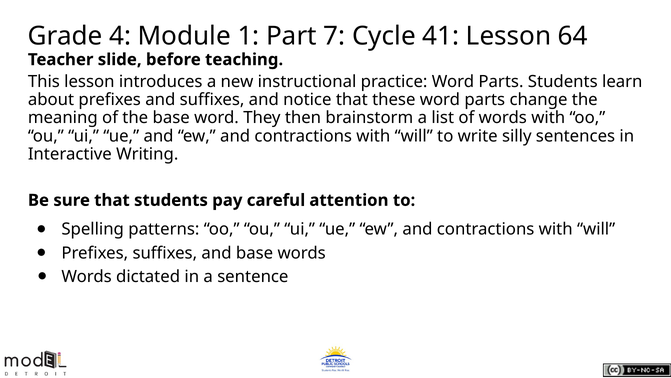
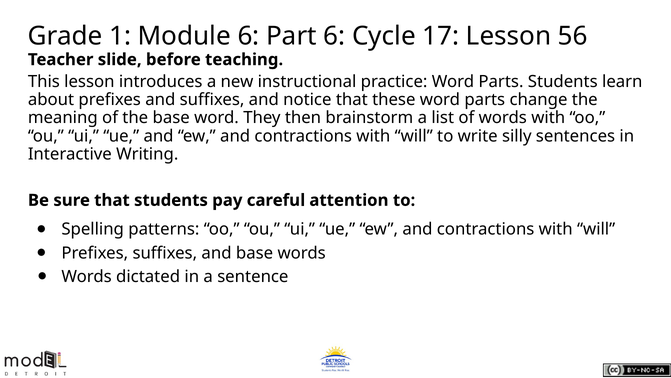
4: 4 -> 1
Module 1: 1 -> 6
Part 7: 7 -> 6
41: 41 -> 17
64: 64 -> 56
